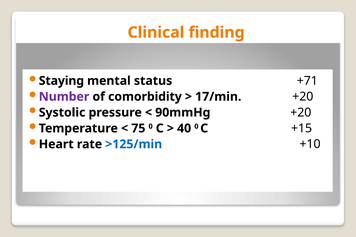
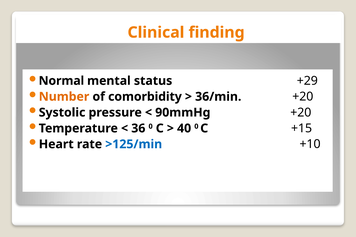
Staying: Staying -> Normal
+71: +71 -> +29
Number colour: purple -> orange
17/min: 17/min -> 36/min
75: 75 -> 36
